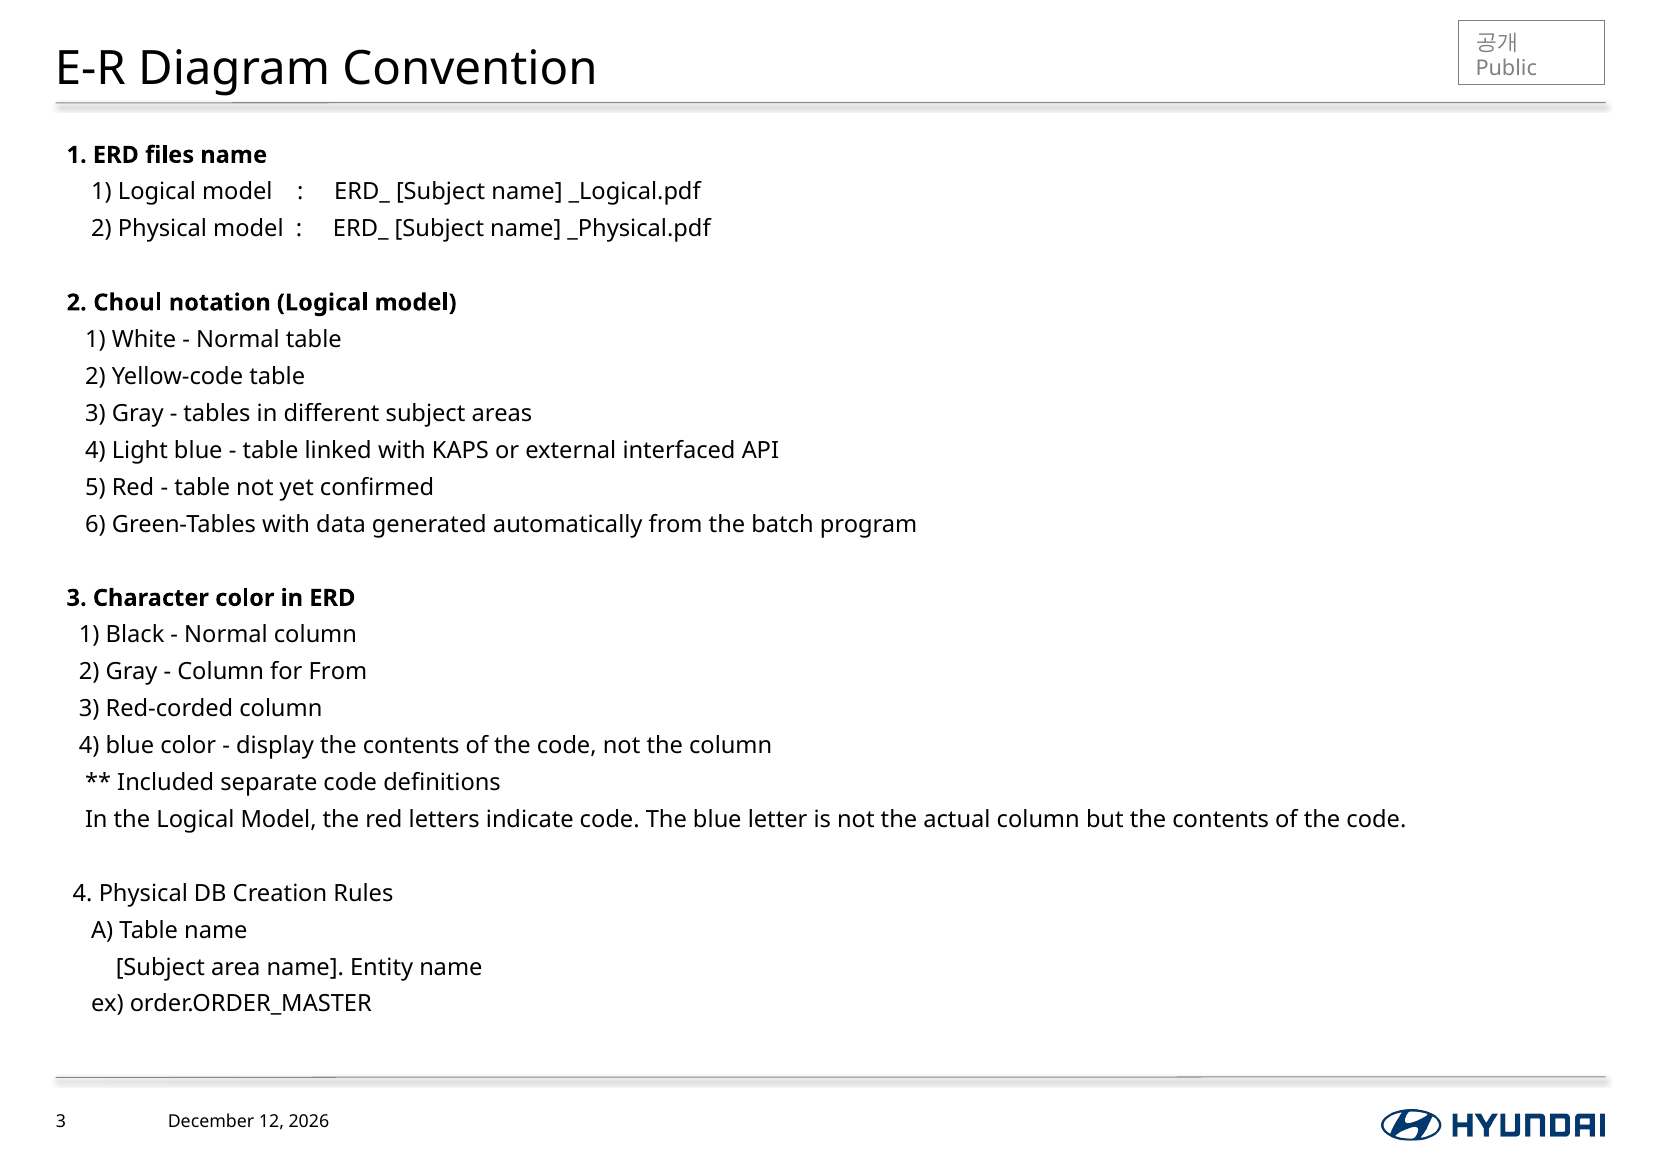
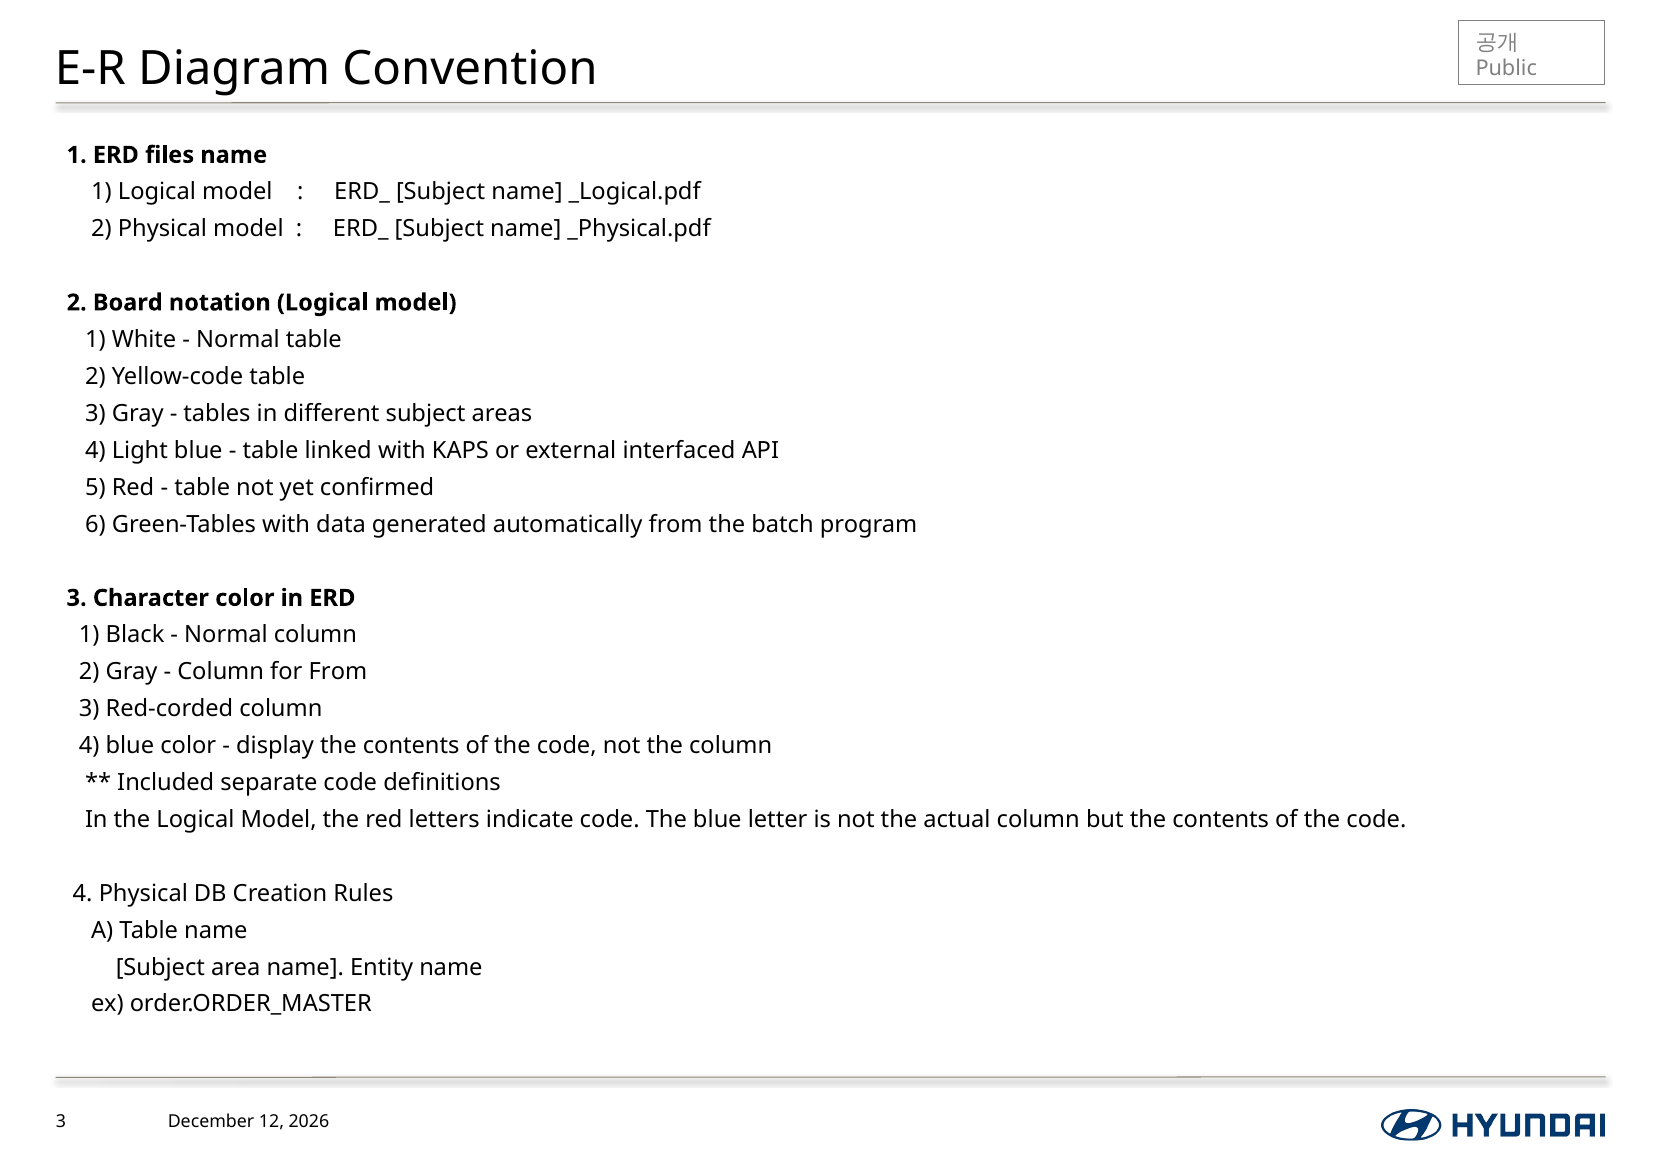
Choul: Choul -> Board
